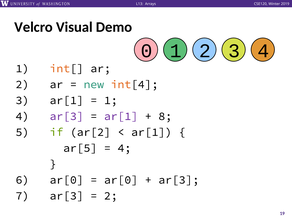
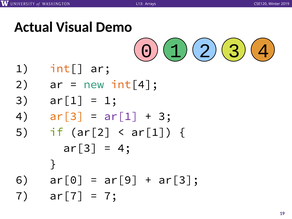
Velcro: Velcro -> Actual
ar[3 at (67, 116) colour: purple -> orange
8 at (165, 116): 8 -> 3
ar[5 at (80, 148): ar[5 -> ar[3
ar[0 at (121, 180): ar[0 -> ar[9
7 ar[3: ar[3 -> ar[7
2 at (111, 196): 2 -> 7
